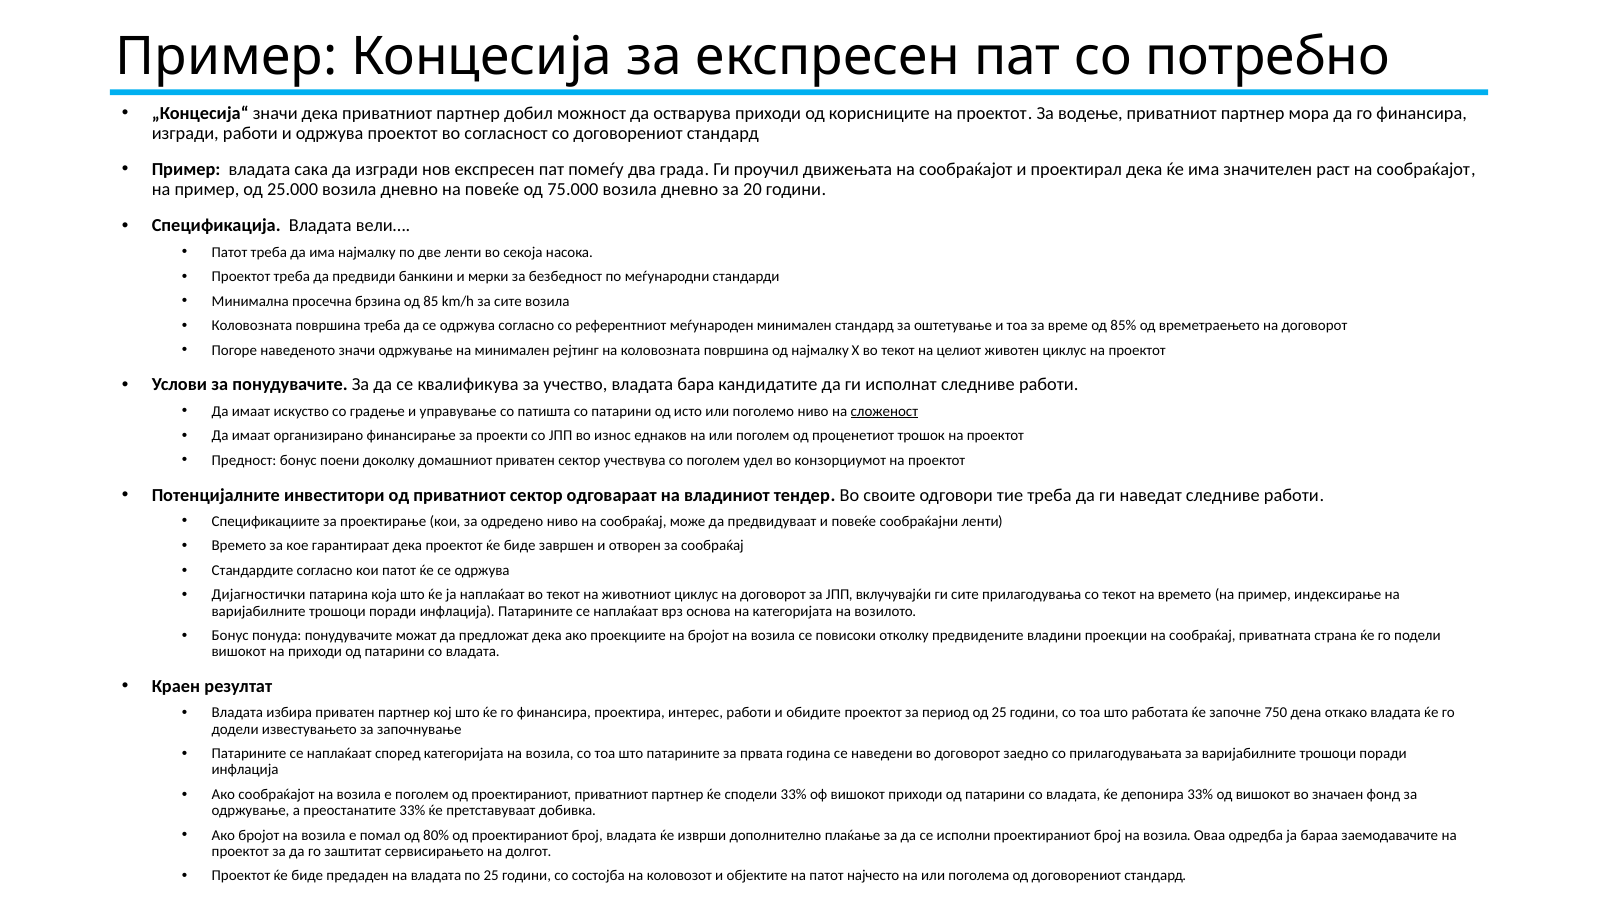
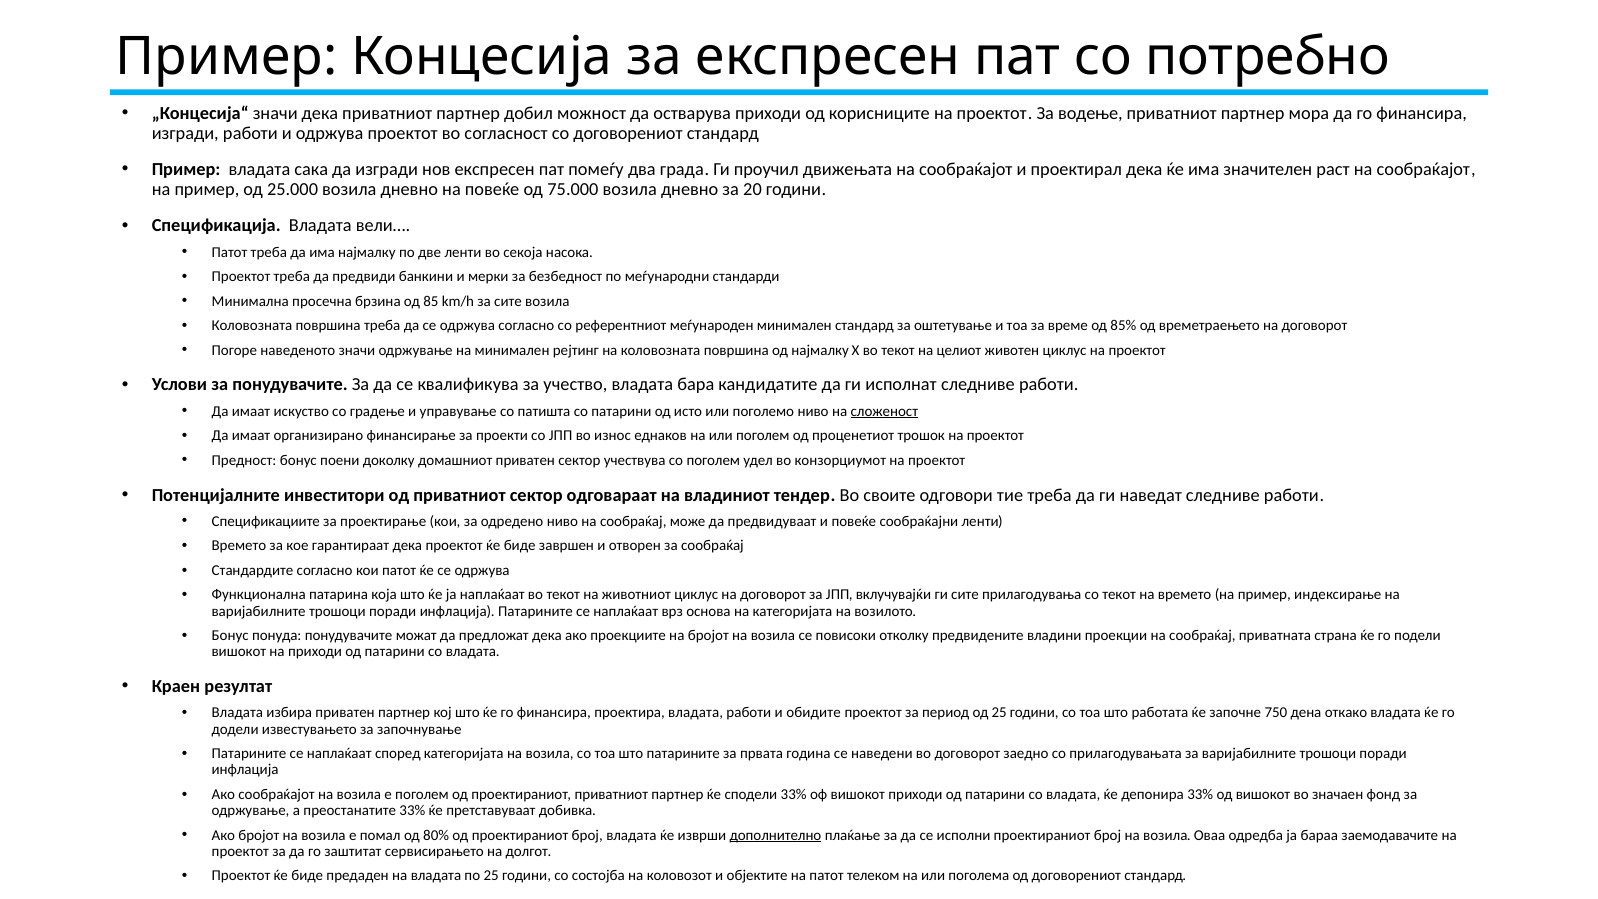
Дијагностички: Дијагностички -> Функционална
проектира интерес: интерес -> владата
дополнително underline: none -> present
најчесто: најчесто -> телеком
